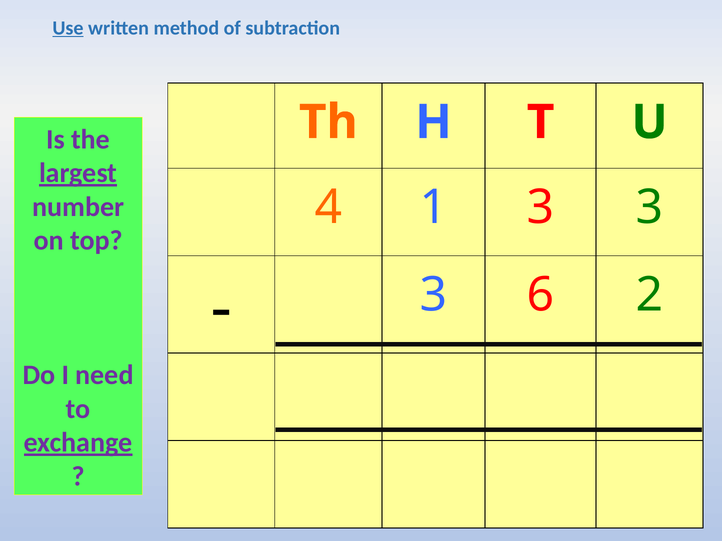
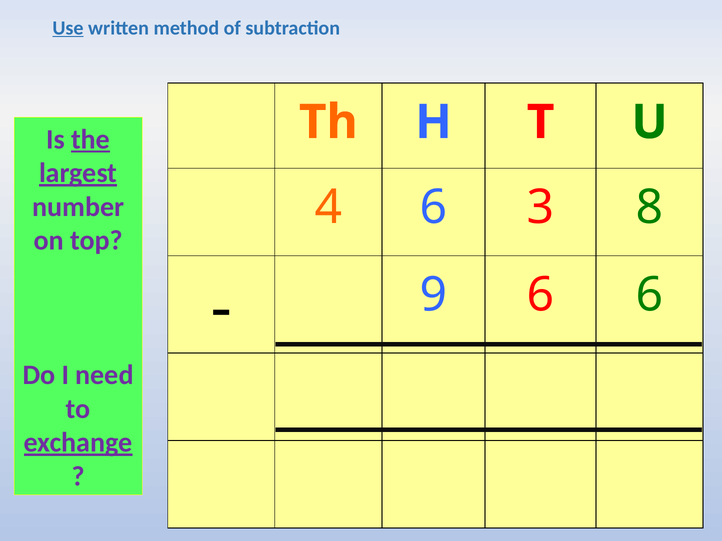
the underline: none -> present
4 1: 1 -> 6
3 3: 3 -> 8
3 at (434, 295): 3 -> 9
6 2: 2 -> 6
